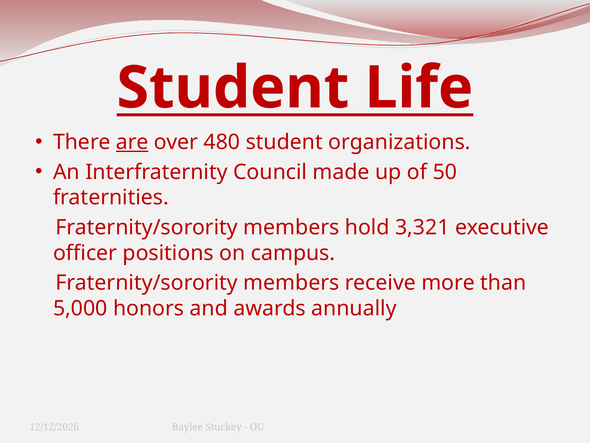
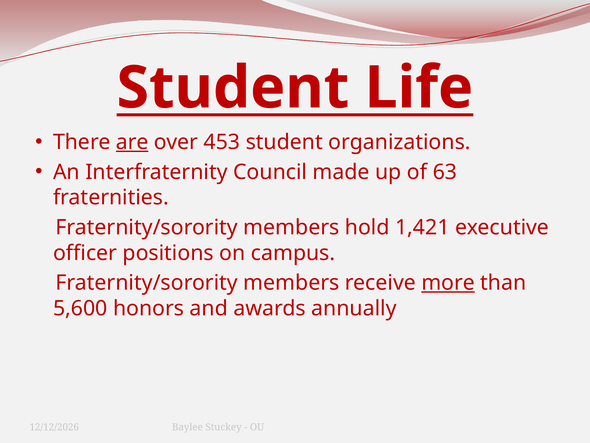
480: 480 -> 453
50: 50 -> 63
3,321: 3,321 -> 1,421
more underline: none -> present
5,000: 5,000 -> 5,600
